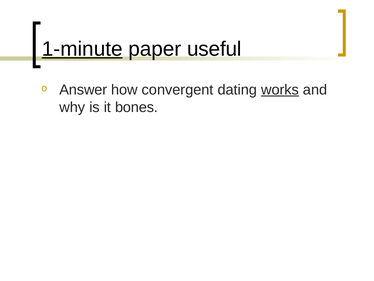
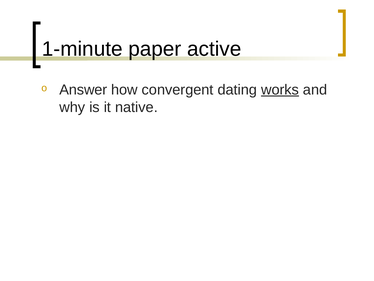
1-minute underline: present -> none
useful: useful -> active
bones: bones -> native
